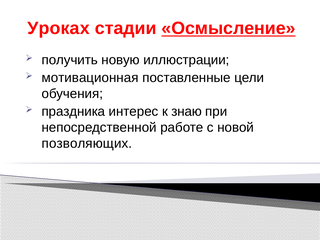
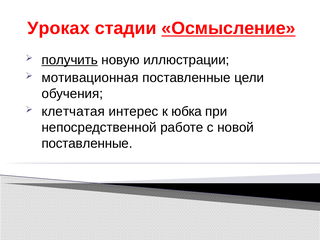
получить underline: none -> present
праздника: праздника -> клетчатая
знаю: знаю -> юбка
позволяющих at (87, 143): позволяющих -> поставленные
